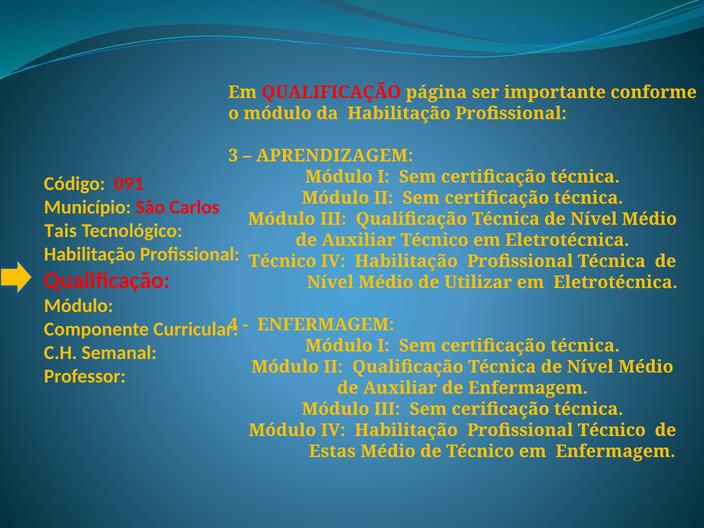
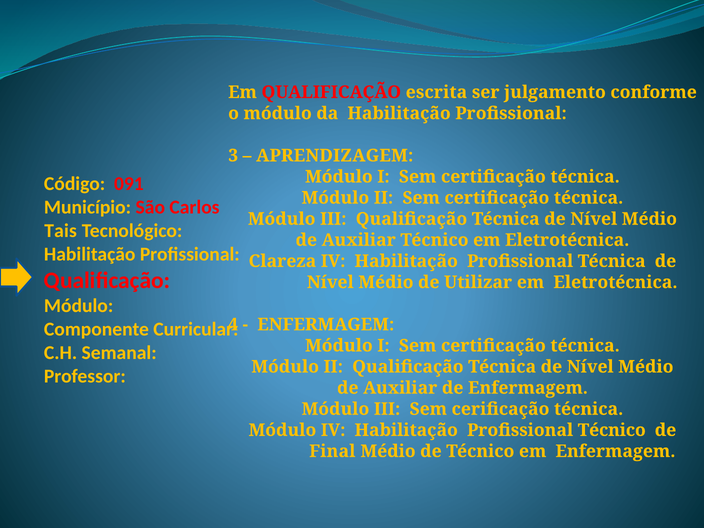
página: página -> escrita
importante: importante -> julgamento
Técnico at (283, 261): Técnico -> Clareza
Estas: Estas -> Final
